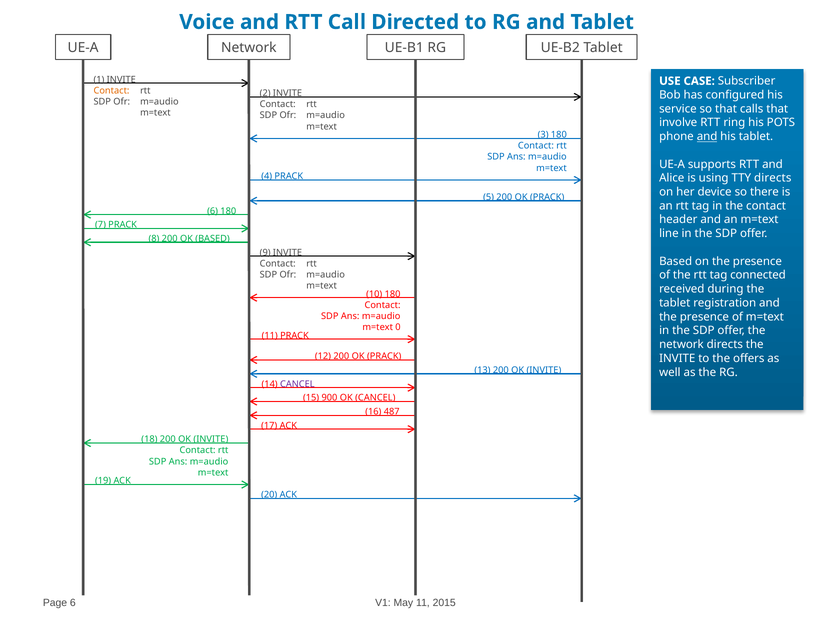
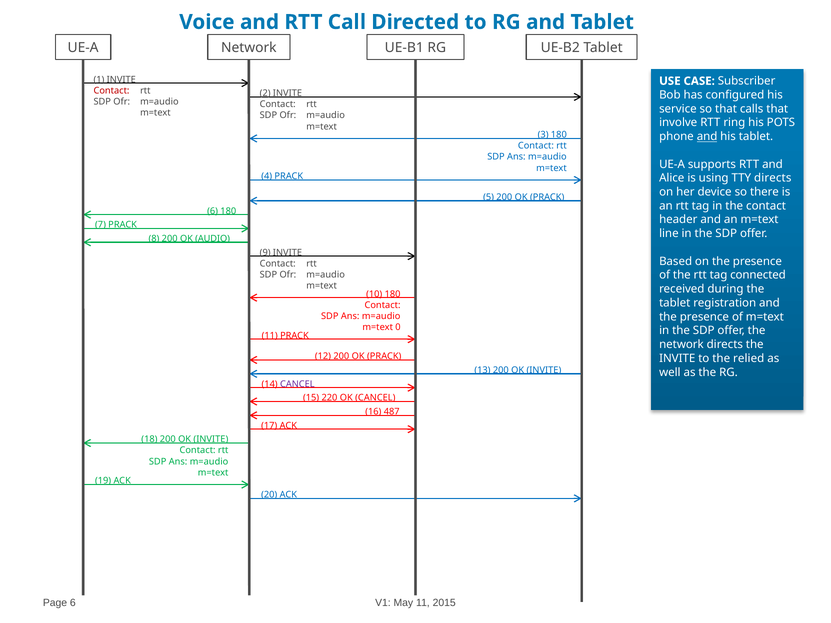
Contact at (111, 91) colour: orange -> red
OK BASED: BASED -> AUDIO
offers: offers -> relied
900: 900 -> 220
